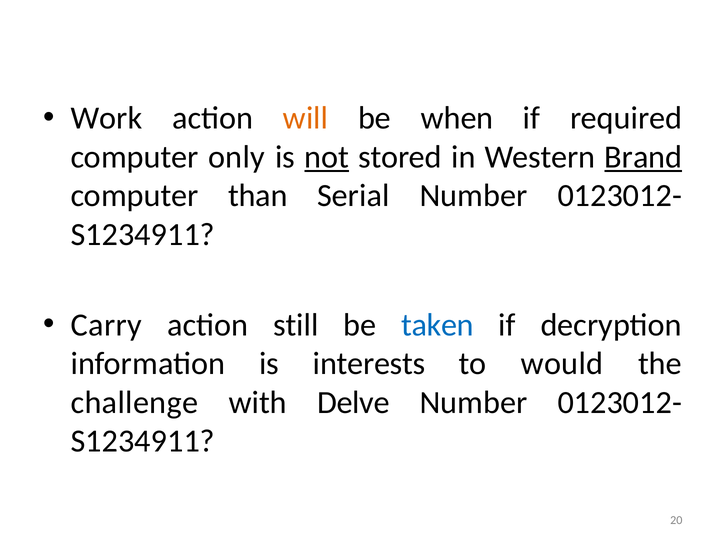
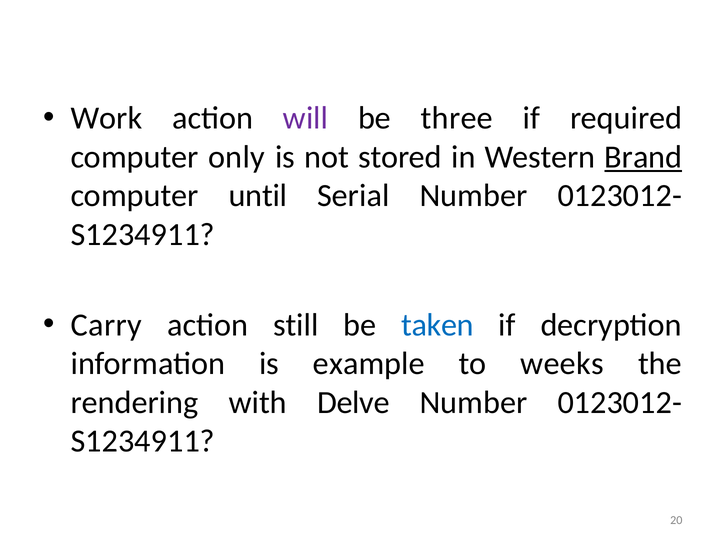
will colour: orange -> purple
when: when -> three
not underline: present -> none
than: than -> until
interests: interests -> example
would: would -> weeks
challenge: challenge -> rendering
